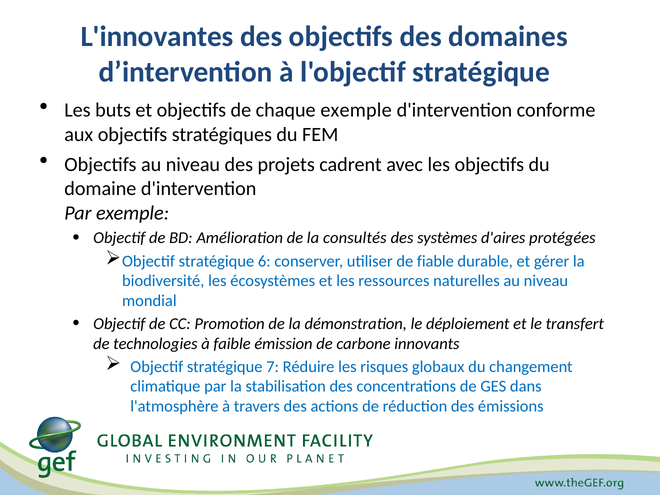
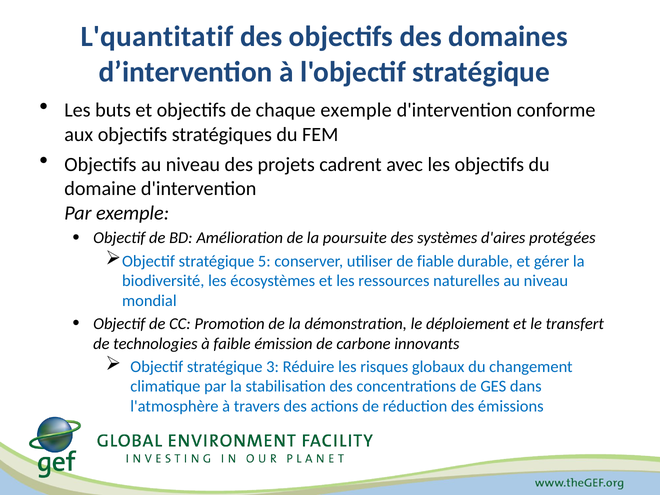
L'innovantes: L'innovantes -> L'quantitatif
consultés: consultés -> poursuite
6: 6 -> 5
7: 7 -> 3
